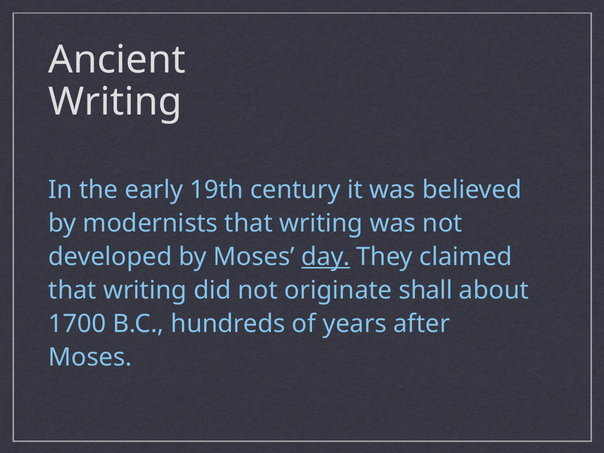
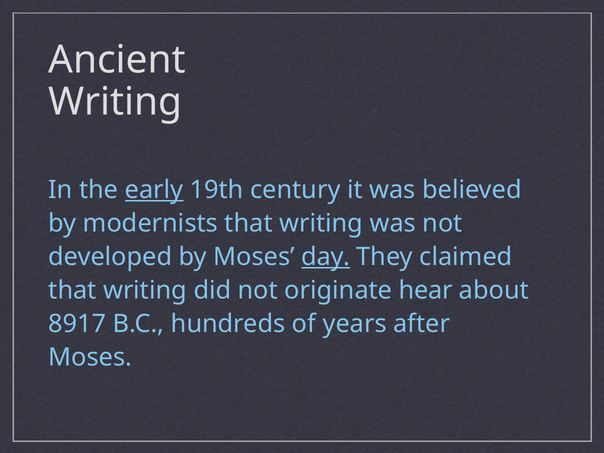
early underline: none -> present
shall: shall -> hear
1700: 1700 -> 8917
